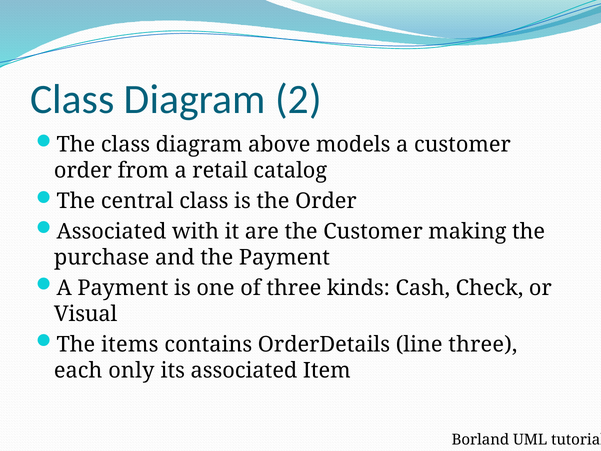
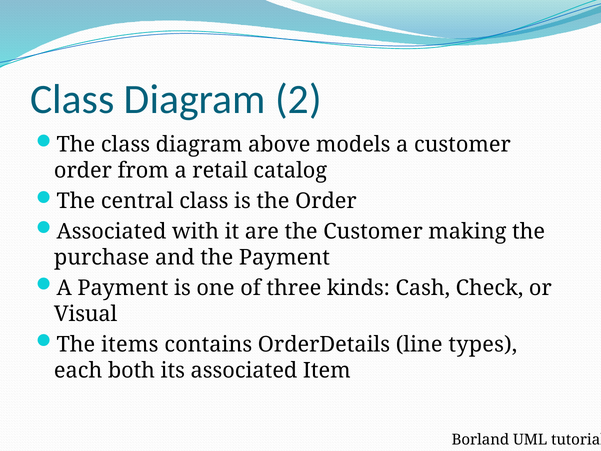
line three: three -> types
only: only -> both
